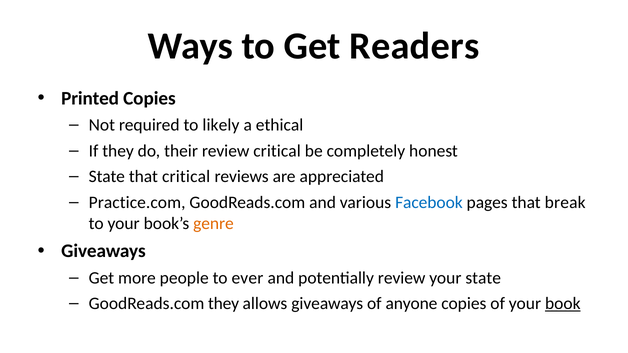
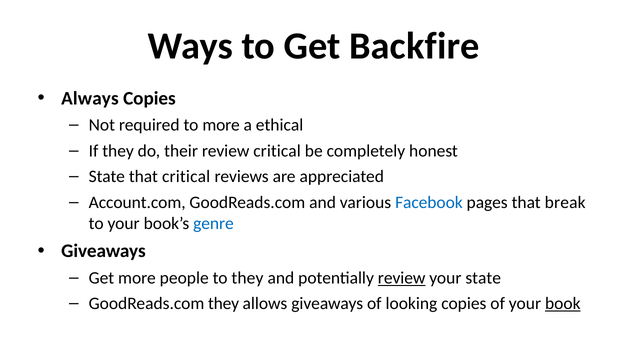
Readers: Readers -> Backfire
Printed: Printed -> Always
to likely: likely -> more
Practice.com: Practice.com -> Account.com
genre colour: orange -> blue
to ever: ever -> they
review at (402, 278) underline: none -> present
anyone: anyone -> looking
